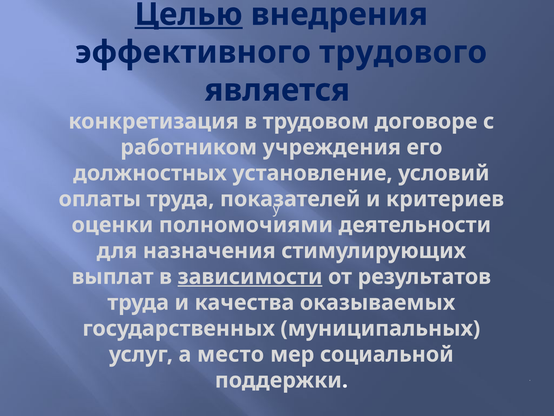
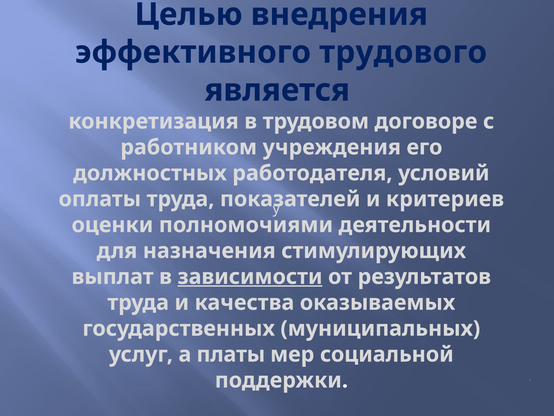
Целью underline: present -> none
установление: установление -> работодателя
место: место -> платы
